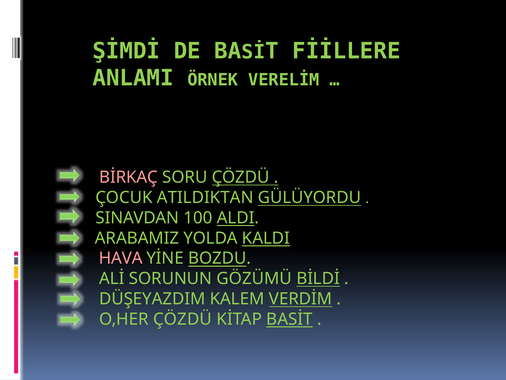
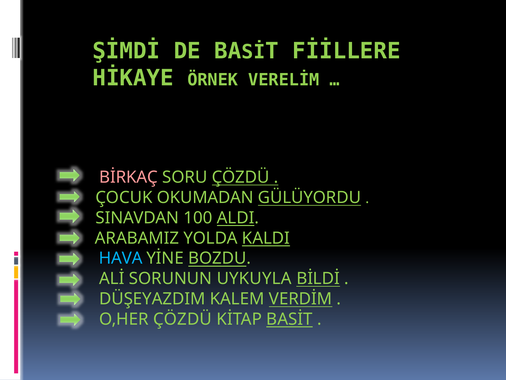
ANLAMI: ANLAMI -> HİKAYE
ATILDIKTAN: ATILDIKTAN -> OKUMADAN
HAVA colour: pink -> light blue
GÖZÜMÜ: GÖZÜMÜ -> UYKUYLA
